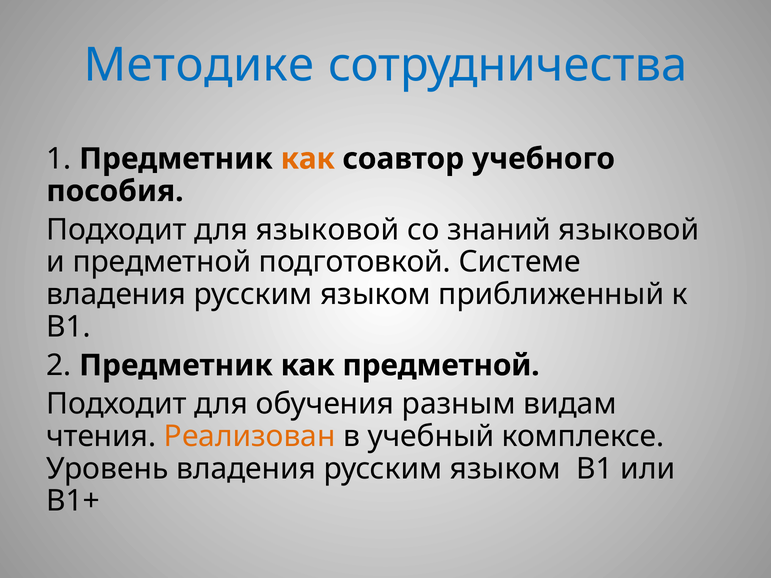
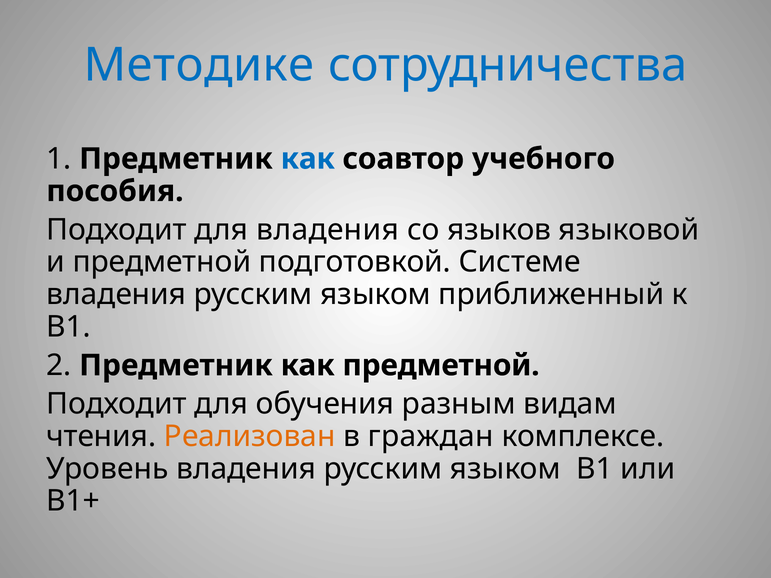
как at (308, 159) colour: orange -> blue
для языковой: языковой -> владения
знаний: знаний -> языков
учебный: учебный -> граждан
